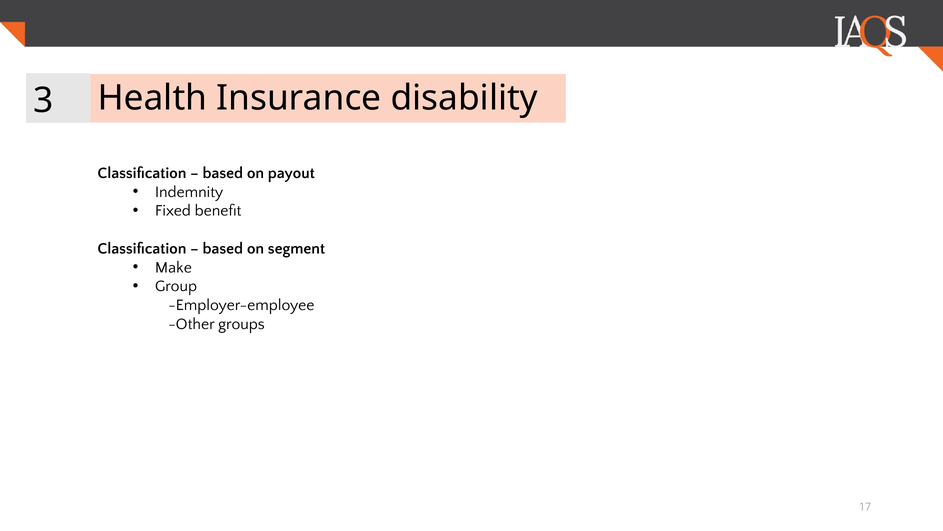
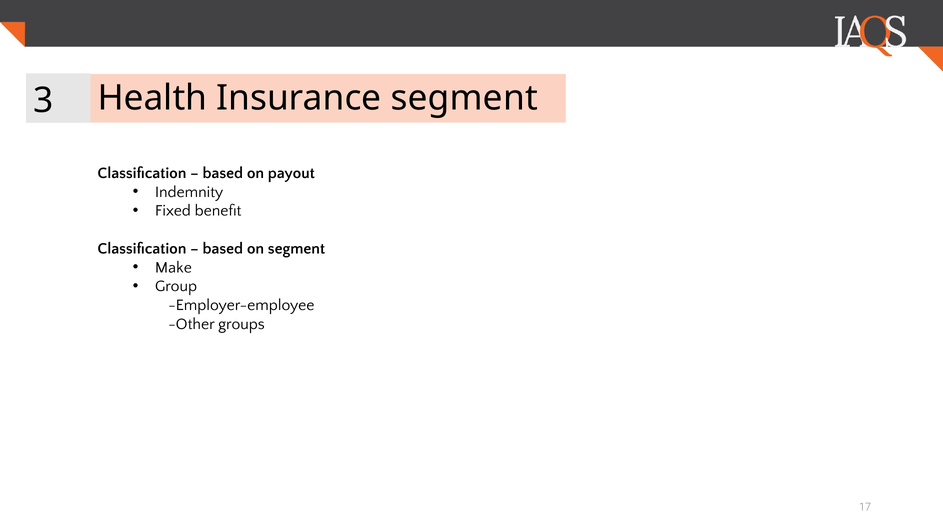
Insurance disability: disability -> segment
